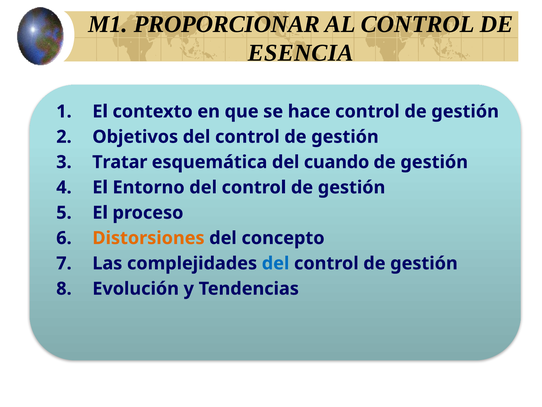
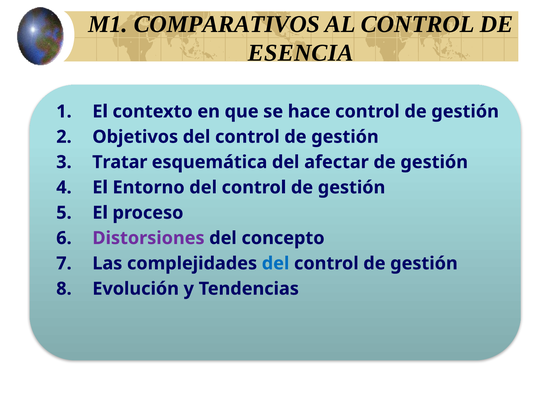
PROPORCIONAR: PROPORCIONAR -> COMPARATIVOS
cuando: cuando -> afectar
Distorsiones colour: orange -> purple
